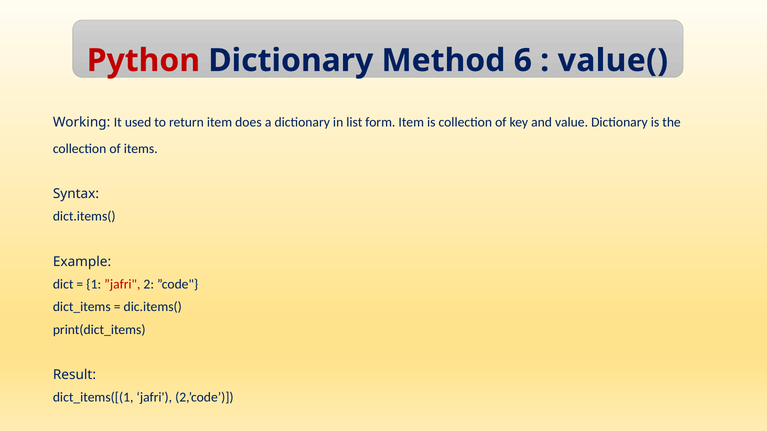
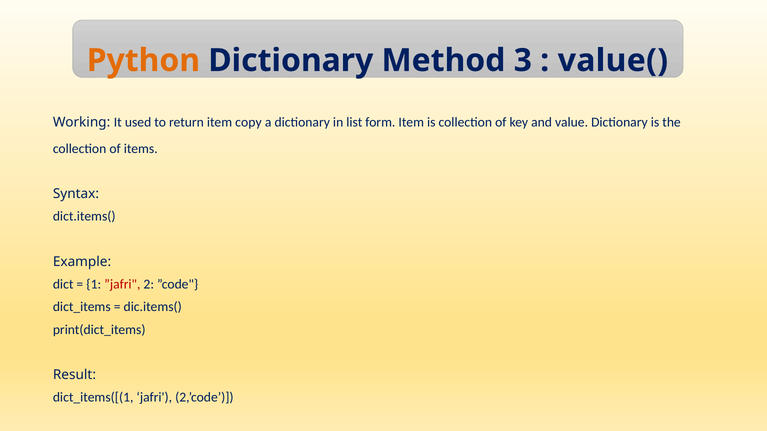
Python colour: red -> orange
6: 6 -> 3
does: does -> copy
